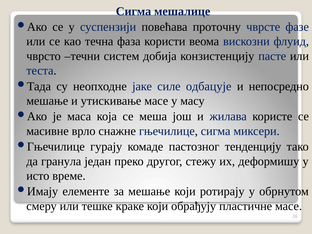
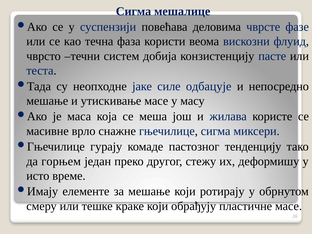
проточну: проточну -> деловима
гранула: гранула -> горњем
